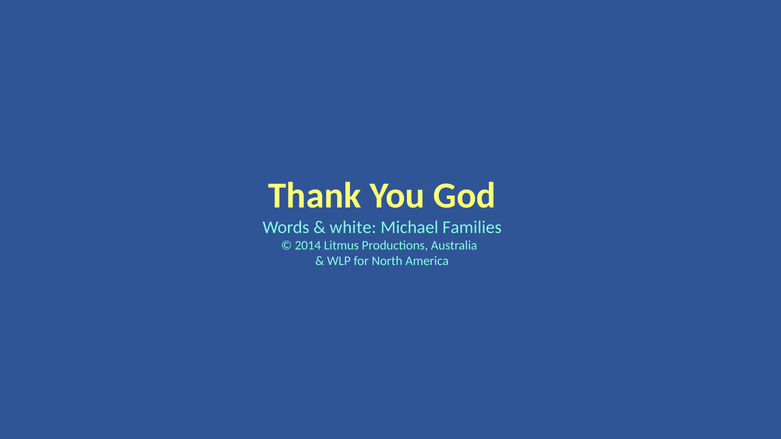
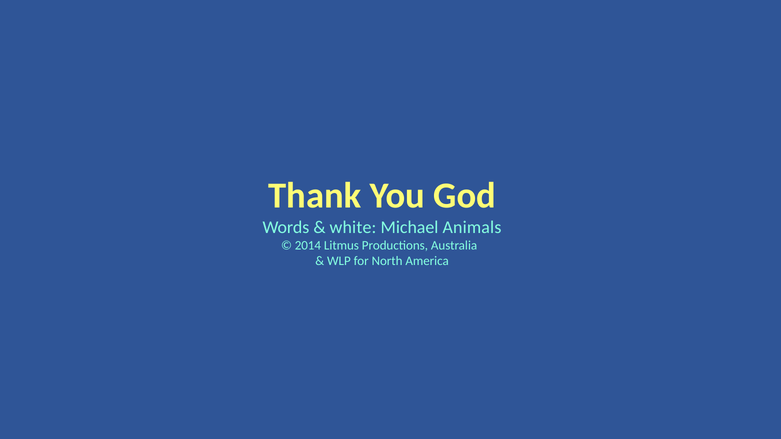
Families: Families -> Animals
